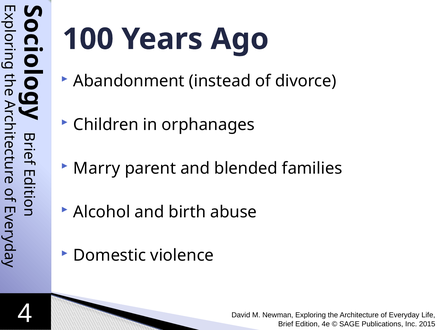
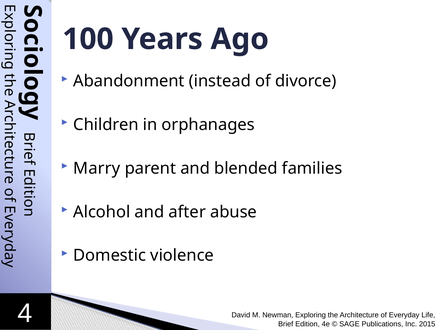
birth: birth -> after
